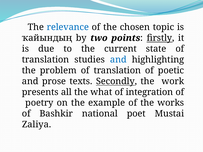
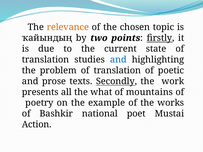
relevance colour: blue -> orange
integration: integration -> mountains
Zaliya: Zaliya -> Action
